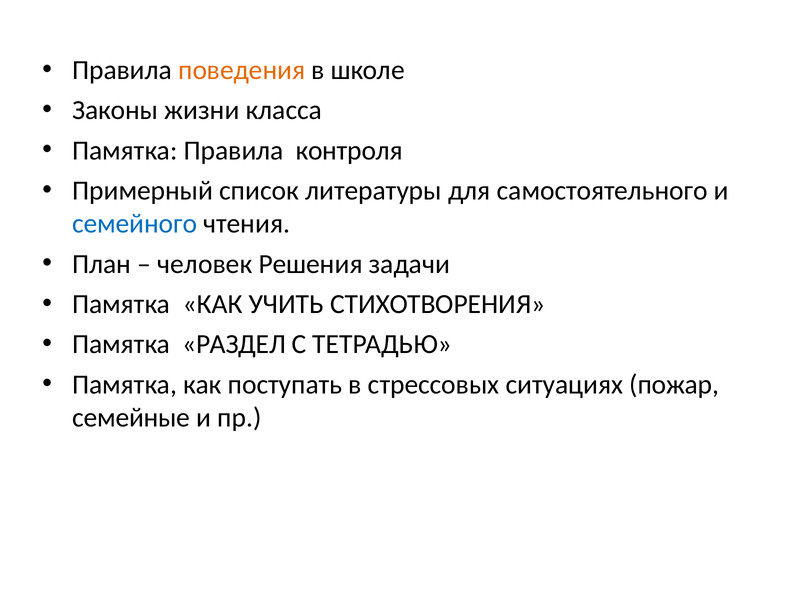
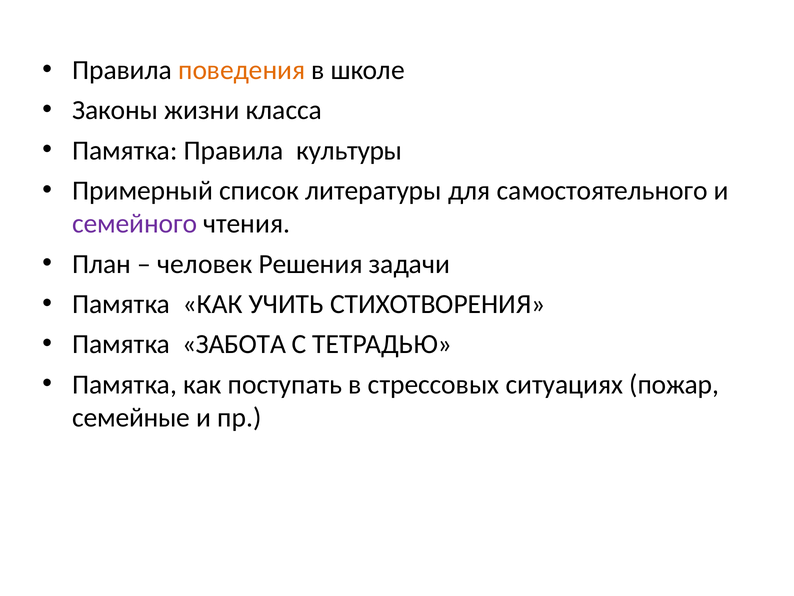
контроля: контроля -> культуры
семейного colour: blue -> purple
РАЗДЕЛ: РАЗДЕЛ -> ЗАБОТА
